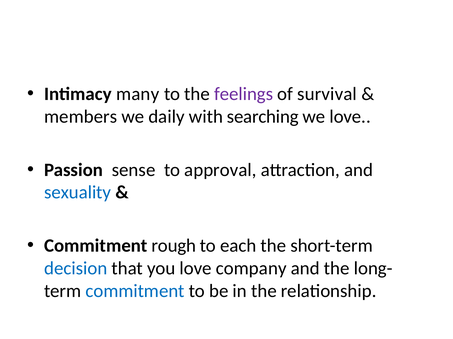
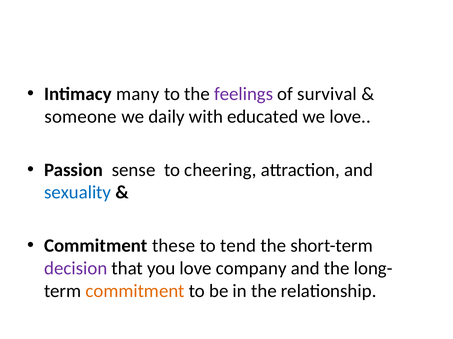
members: members -> someone
searching: searching -> educated
approval: approval -> cheering
rough: rough -> these
each: each -> tend
decision colour: blue -> purple
commitment at (135, 292) colour: blue -> orange
